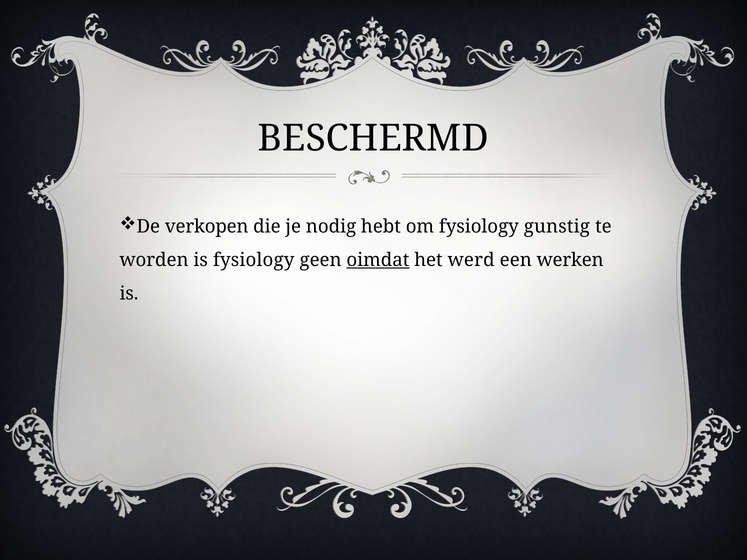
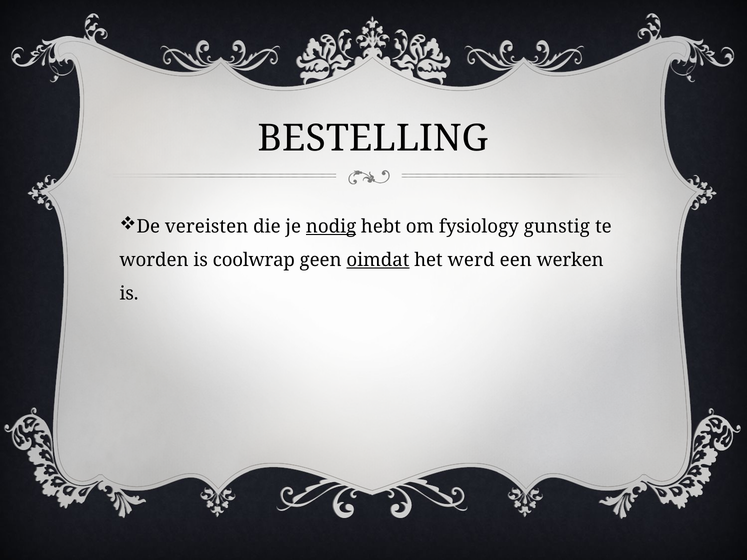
BESCHERMD: BESCHERMD -> BESTELLING
verkopen: verkopen -> vereisten
nodig underline: none -> present
is fysiology: fysiology -> coolwrap
